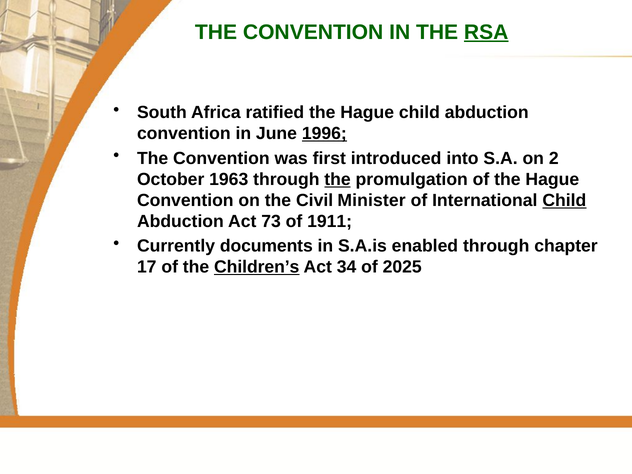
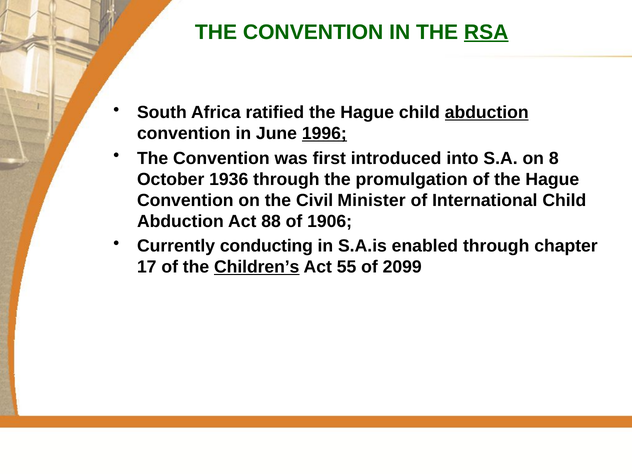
abduction at (487, 113) underline: none -> present
2: 2 -> 8
1963: 1963 -> 1936
the at (338, 179) underline: present -> none
Child at (564, 200) underline: present -> none
73: 73 -> 88
1911: 1911 -> 1906
documents: documents -> conducting
34: 34 -> 55
2025: 2025 -> 2099
